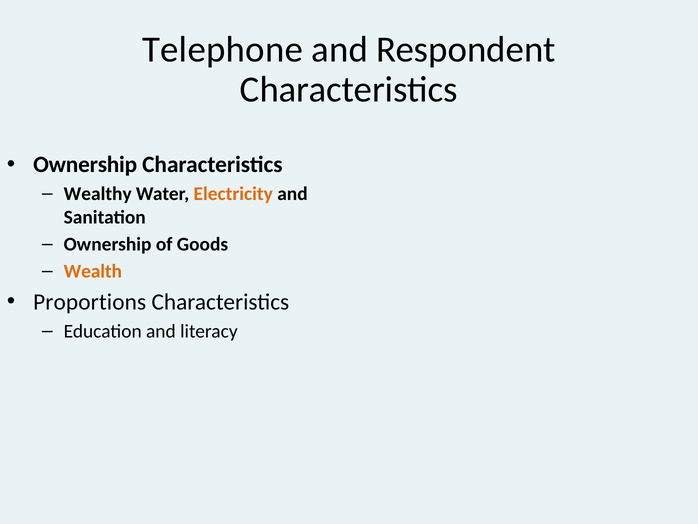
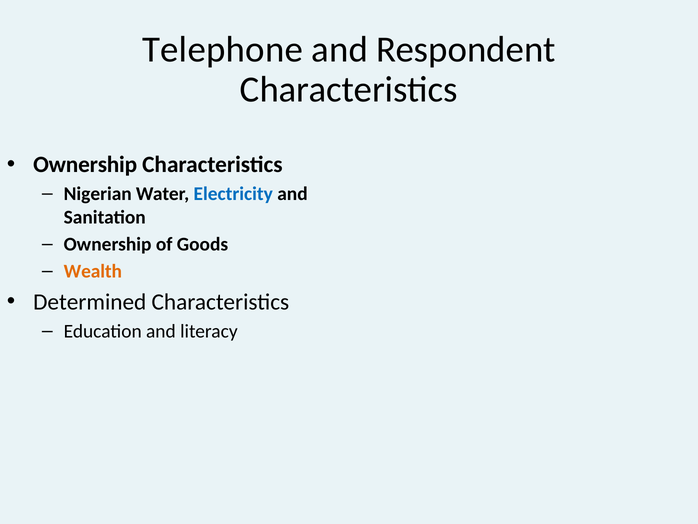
Wealthy: Wealthy -> Nigerian
Electricity colour: orange -> blue
Proportions: Proportions -> Determined
